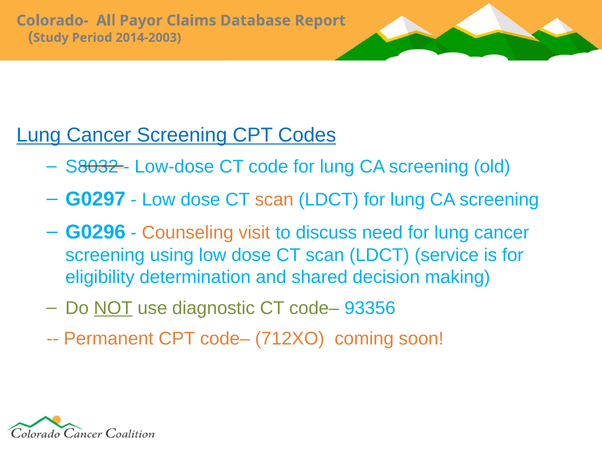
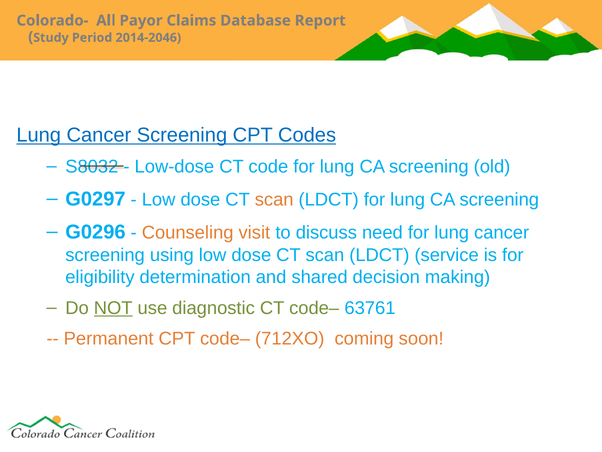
2014-2003: 2014-2003 -> 2014-2046
93356: 93356 -> 63761
